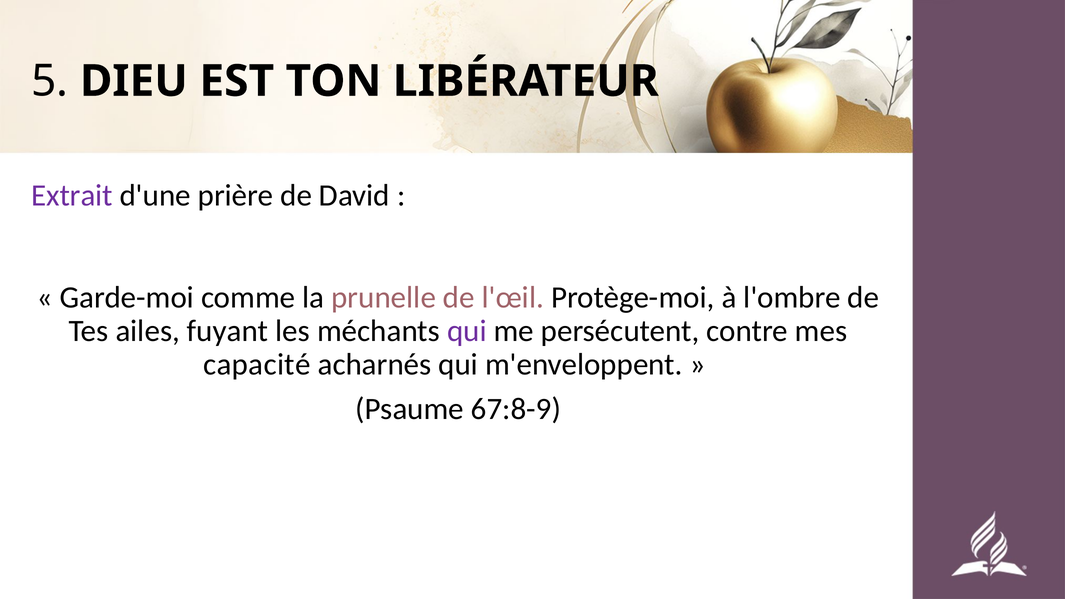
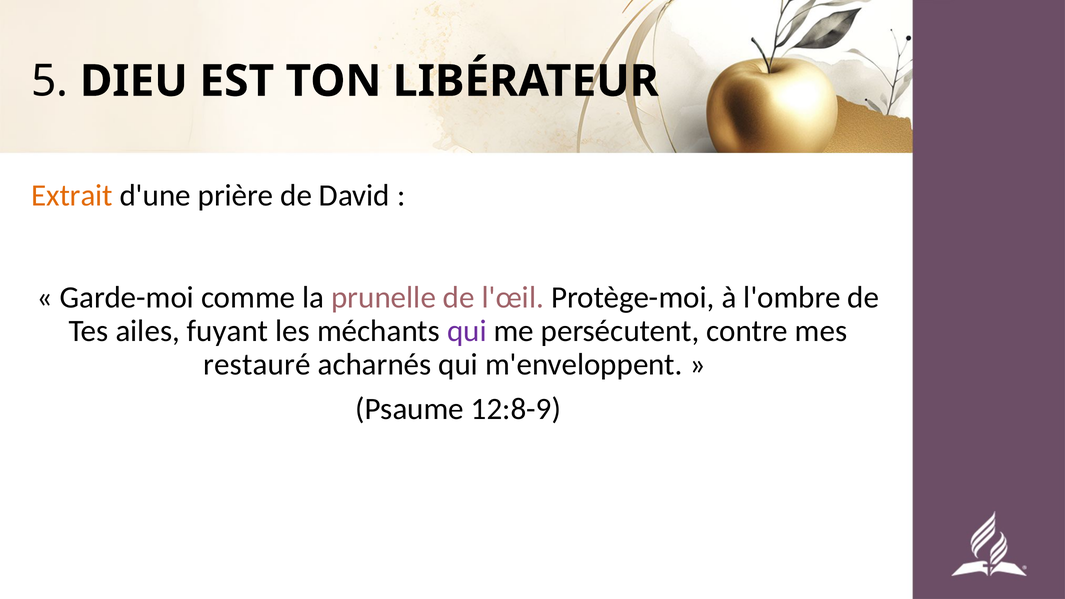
Extrait colour: purple -> orange
capacité: capacité -> restauré
67:8-9: 67:8-9 -> 12:8-9
